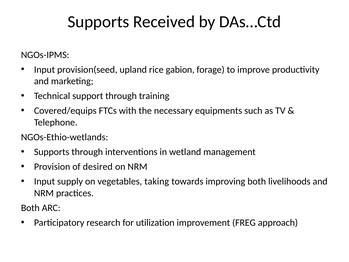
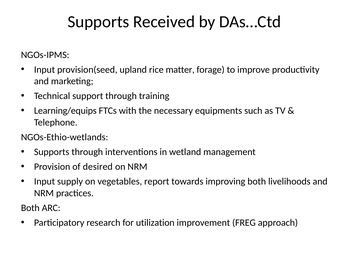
gabion: gabion -> matter
Covered/equips: Covered/equips -> Learning/equips
taking: taking -> report
